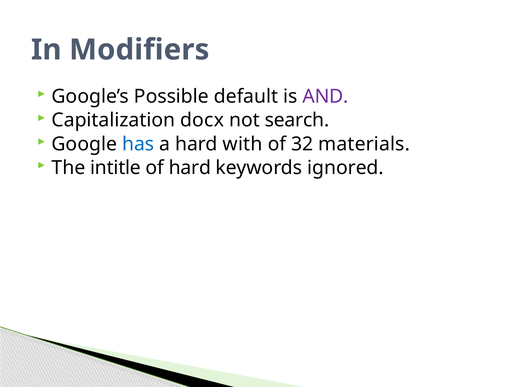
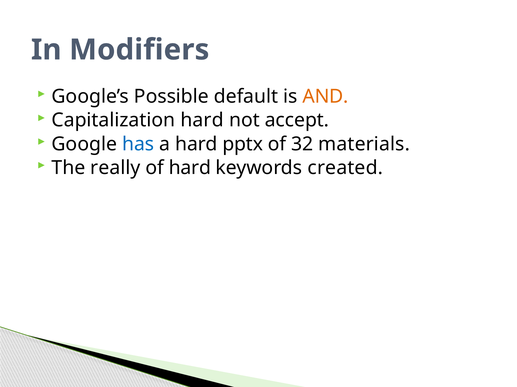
AND colour: purple -> orange
Capitalization docx: docx -> hard
search: search -> accept
with: with -> pptx
intitle: intitle -> really
ignored: ignored -> created
